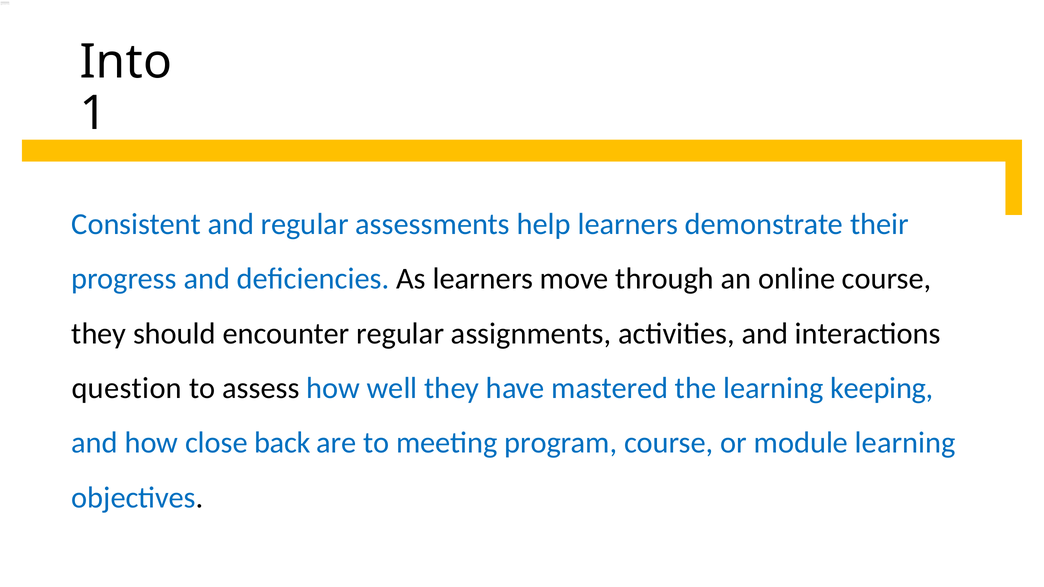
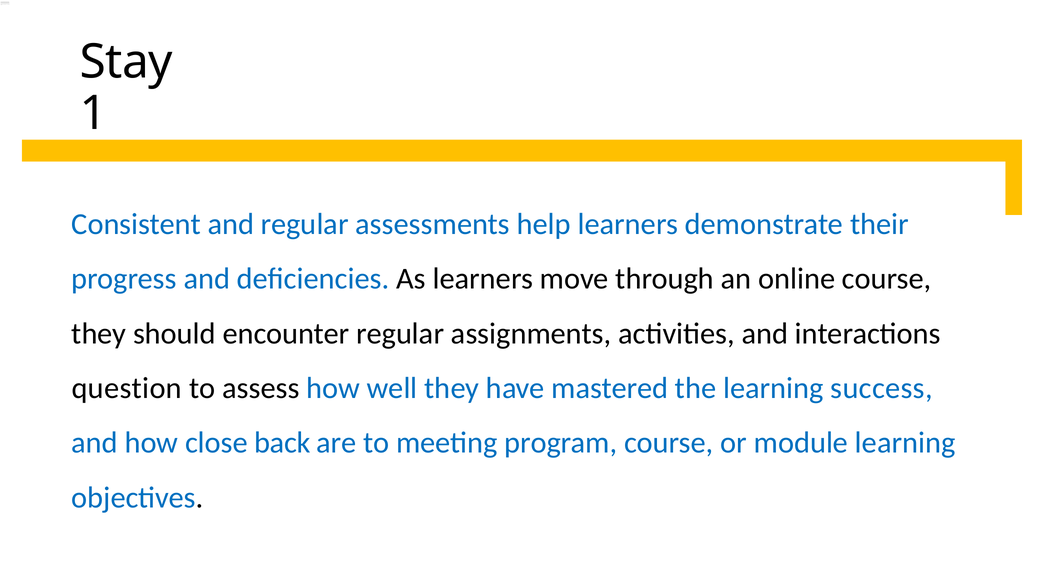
Into: Into -> Stay
keeping: keeping -> success
